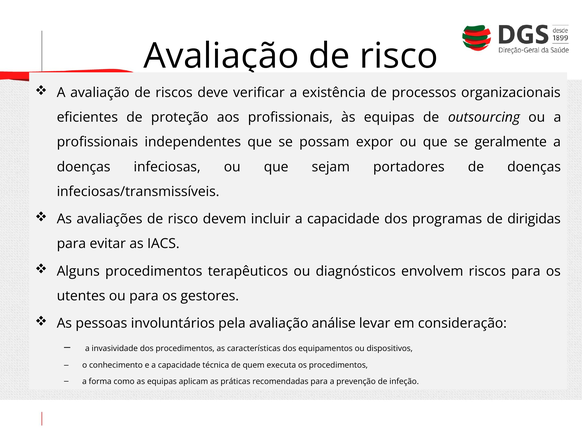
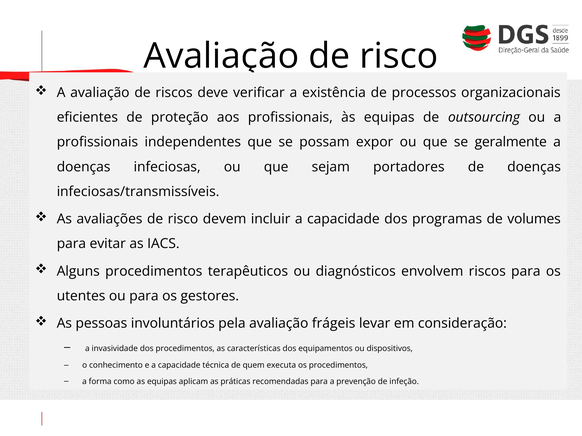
dirigidas: dirigidas -> volumes
análise: análise -> frágeis
